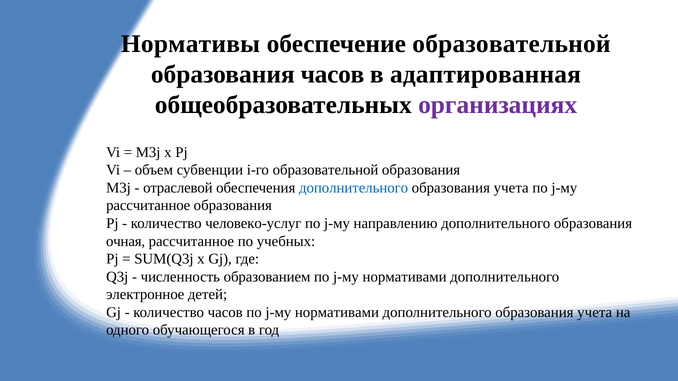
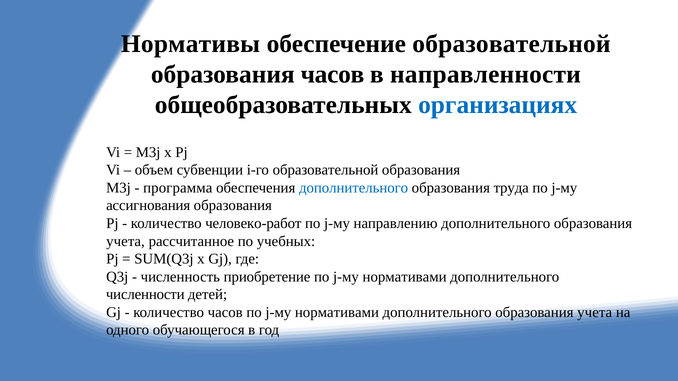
адаптированная: адаптированная -> направленности
организациях colour: purple -> blue
отраслевой: отраслевой -> программа
учета at (511, 188): учета -> труда
рассчитанное at (148, 206): рассчитанное -> ассигнования
человеко-услуг: человеко-услуг -> человеко-работ
очная at (126, 241): очная -> учета
образованием: образованием -> приобретение
электронное: электронное -> численности
